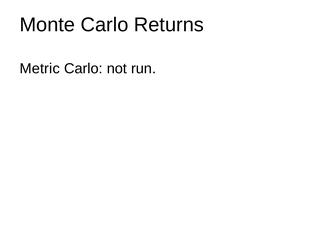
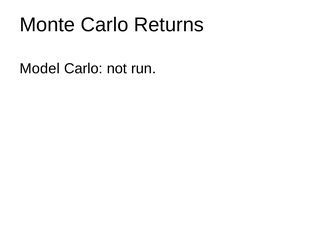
Metric: Metric -> Model
